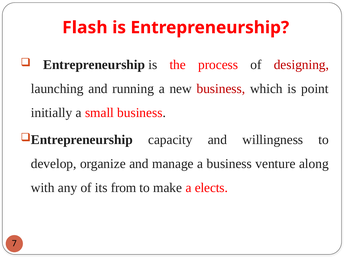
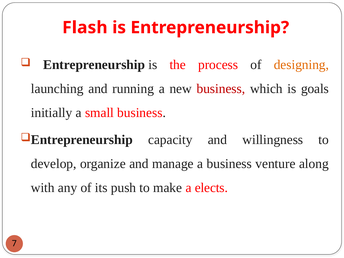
designing colour: red -> orange
point: point -> goals
from: from -> push
